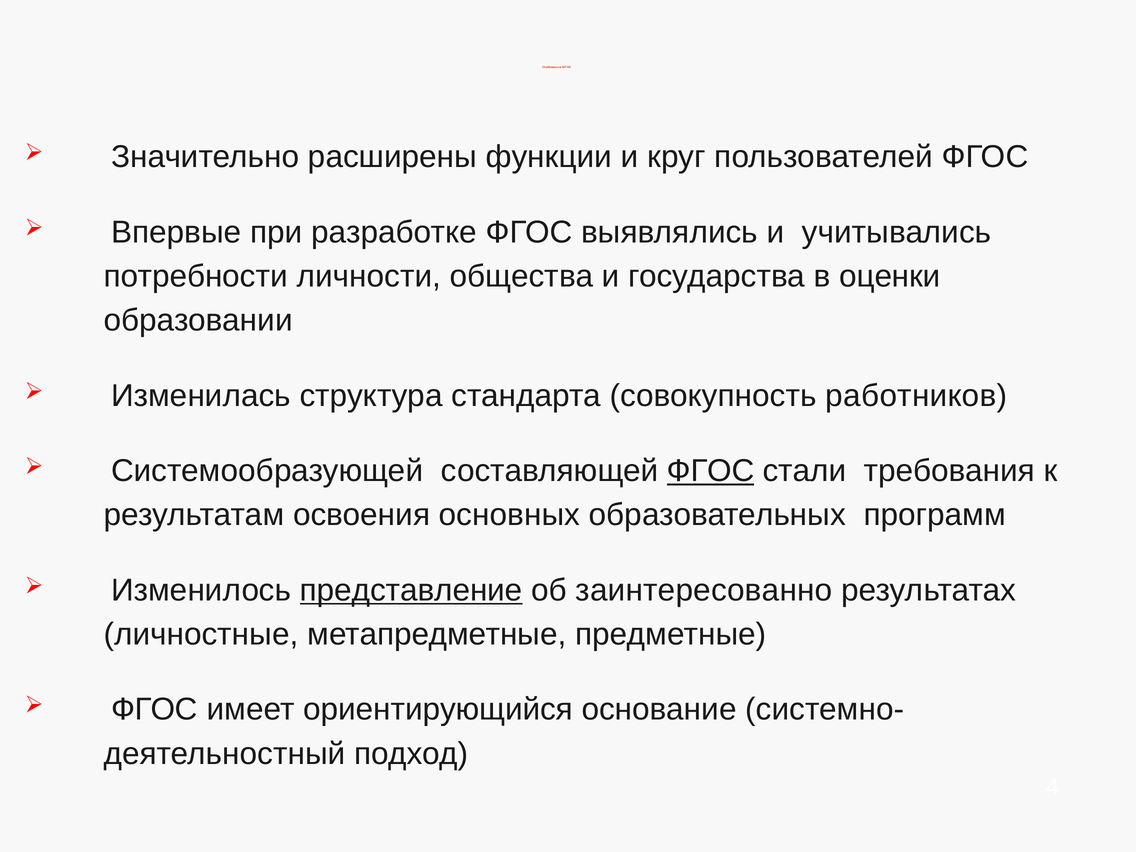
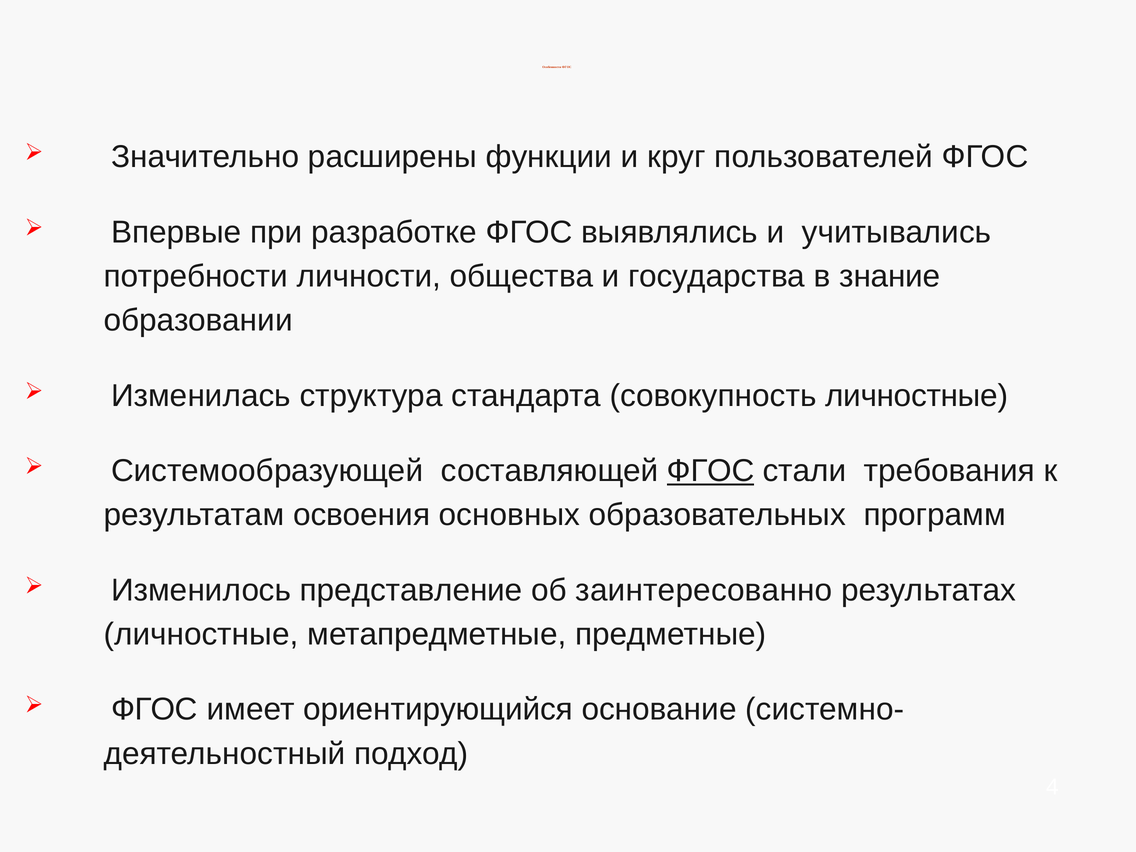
оценки: оценки -> знание
совокупность работников: работников -> личностные
представление underline: present -> none
